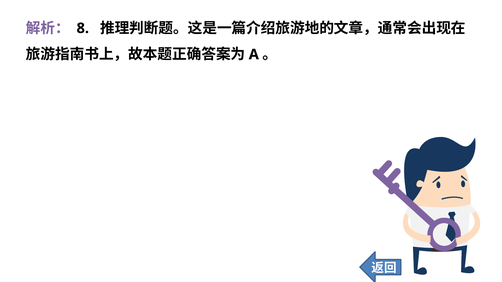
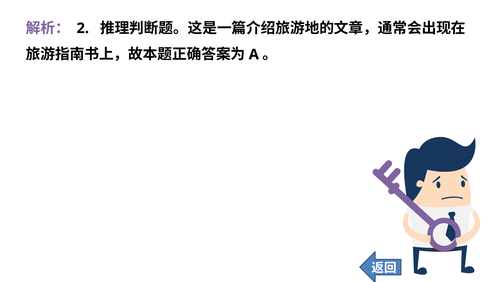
8: 8 -> 2
